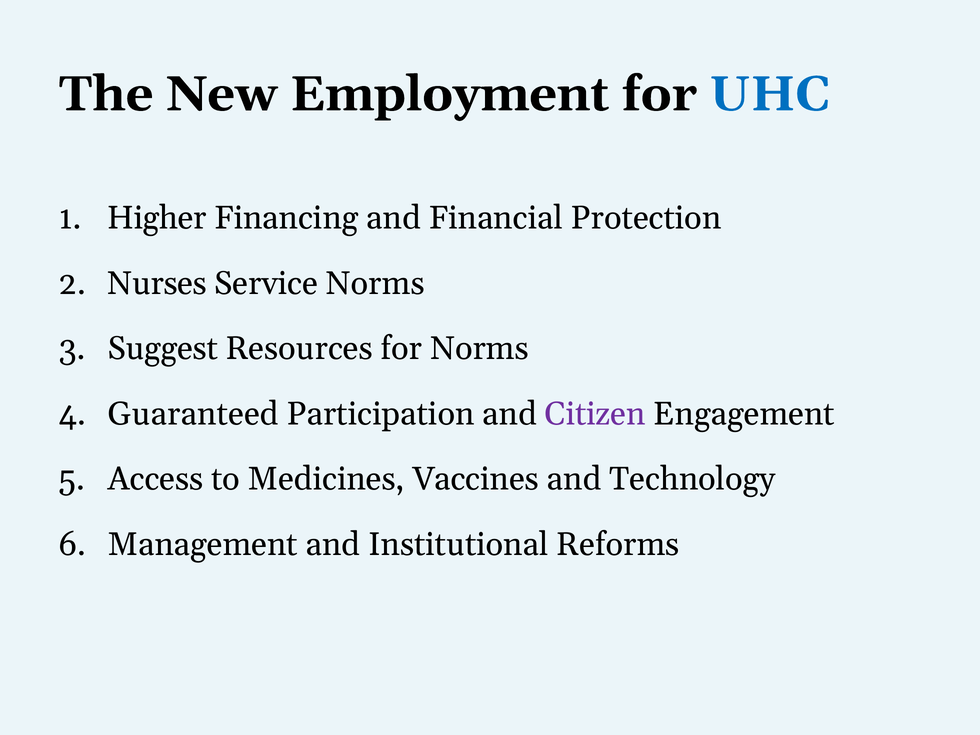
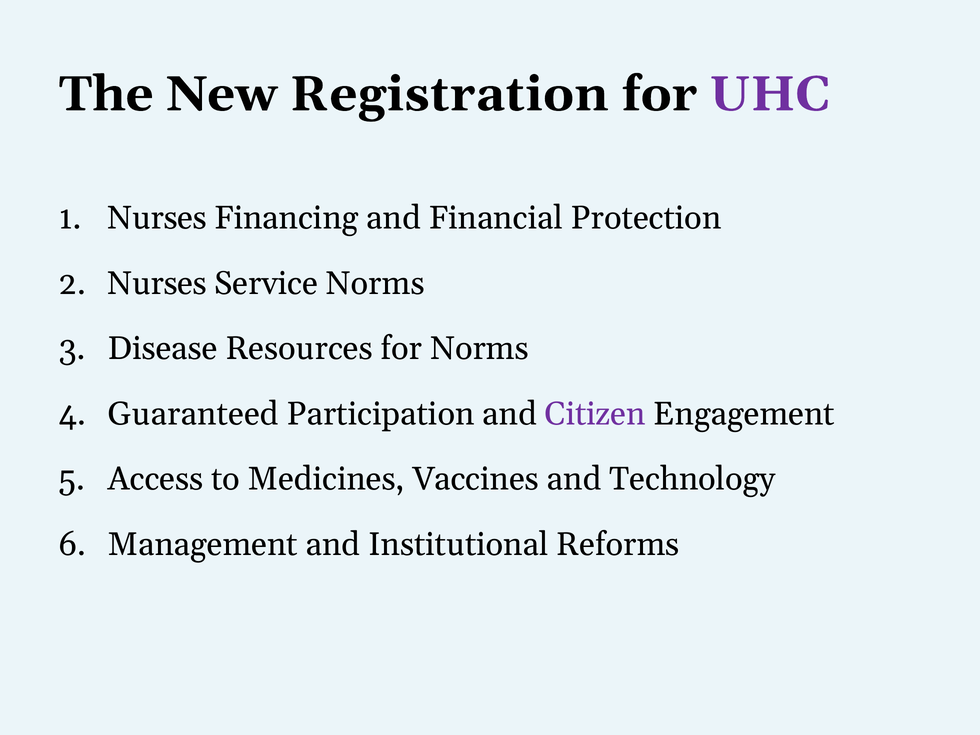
Employment: Employment -> Registration
UHC colour: blue -> purple
Higher at (157, 218): Higher -> Nurses
Suggest: Suggest -> Disease
